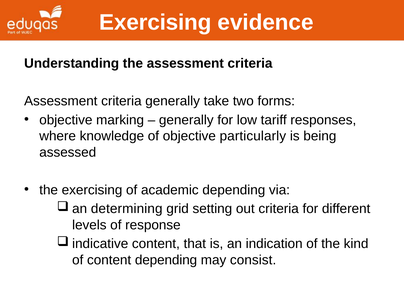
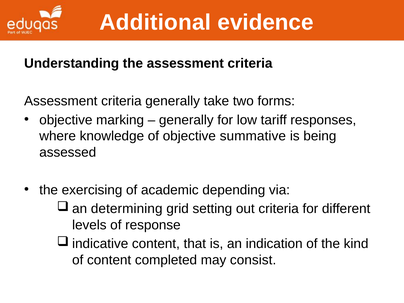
Exercising at (155, 22): Exercising -> Additional
particularly: particularly -> summative
content depending: depending -> completed
